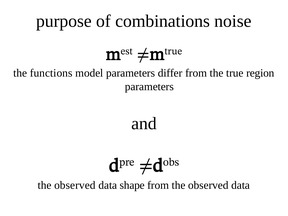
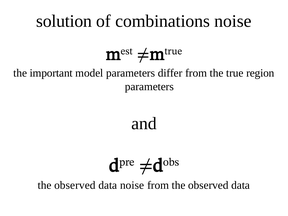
purpose: purpose -> solution
functions: functions -> important
data shape: shape -> noise
